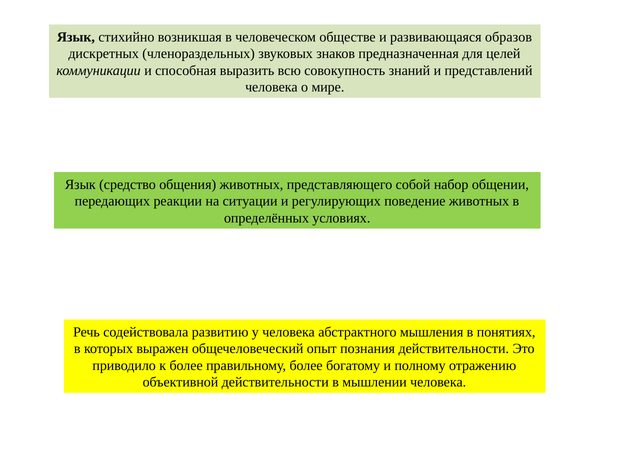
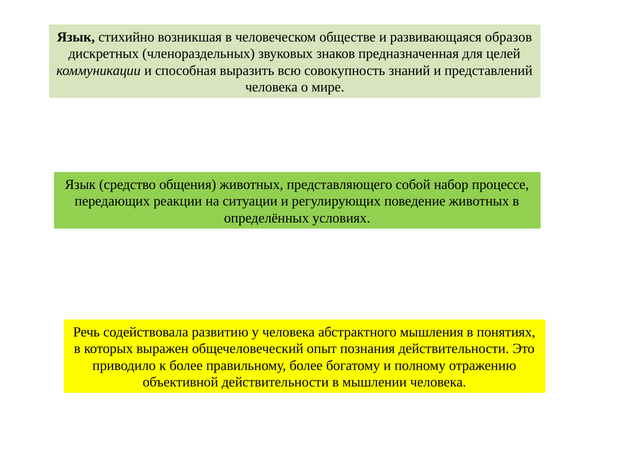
общении: общении -> процессе
